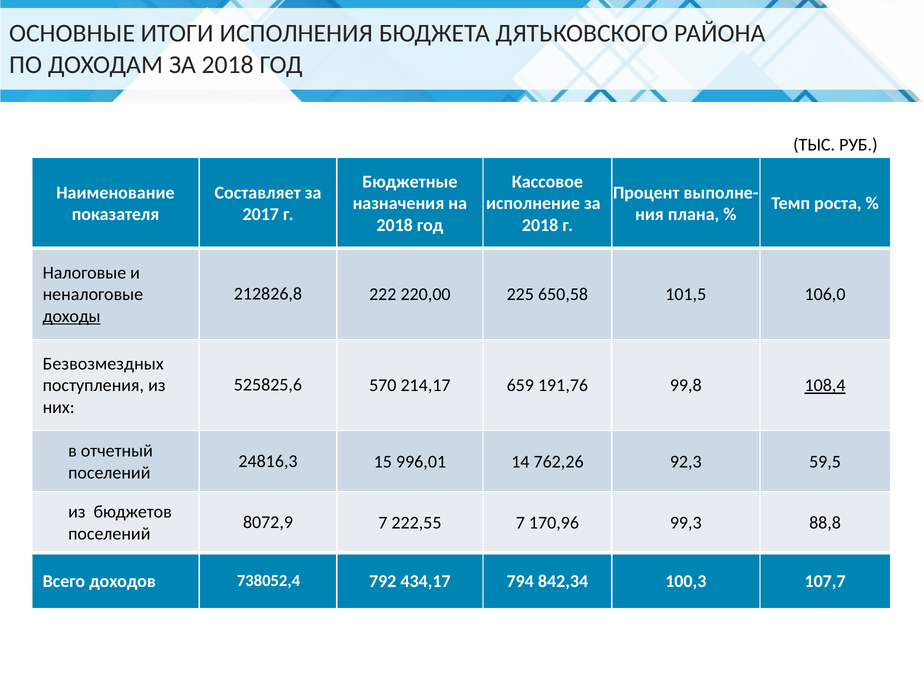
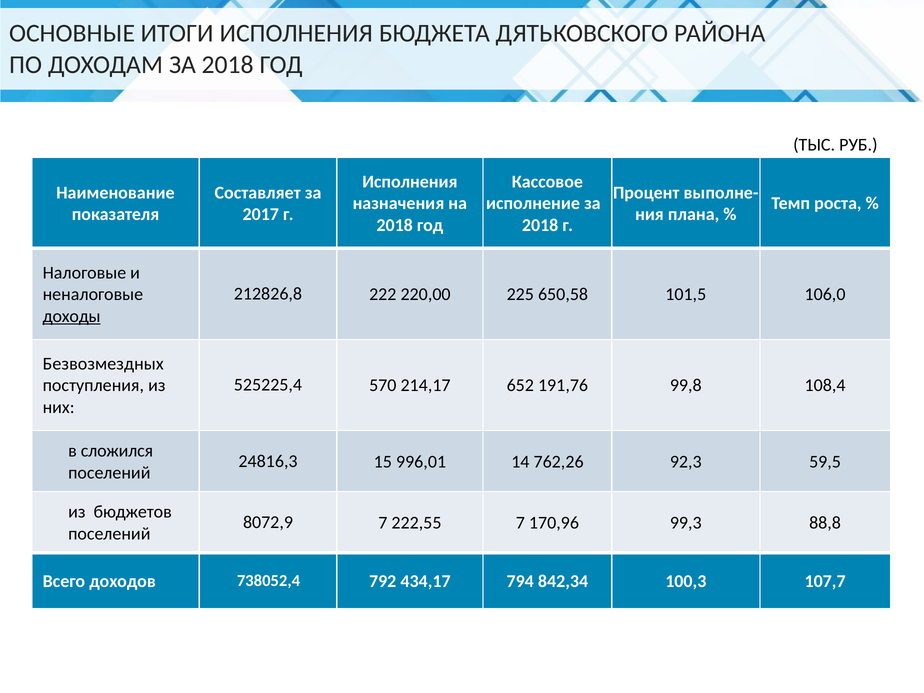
Бюджетные at (410, 182): Бюджетные -> Исполнения
525825,6: 525825,6 -> 525225,4
659: 659 -> 652
108,4 underline: present -> none
отчетный: отчетный -> сложился
